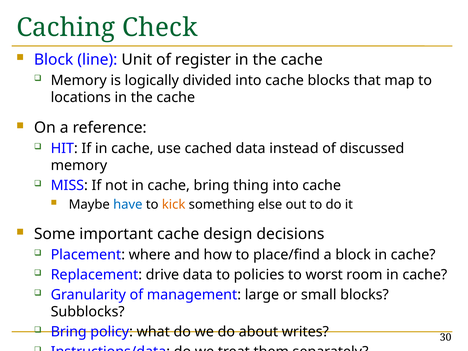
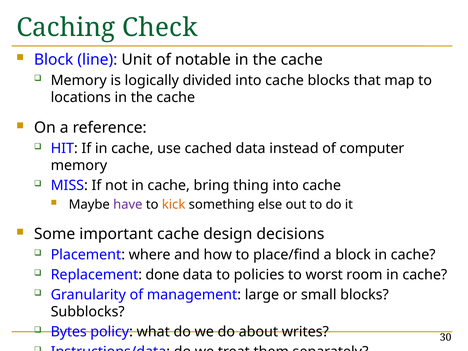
register: register -> notable
discussed: discussed -> computer
have colour: blue -> purple
drive: drive -> done
Bring at (69, 332): Bring -> Bytes
